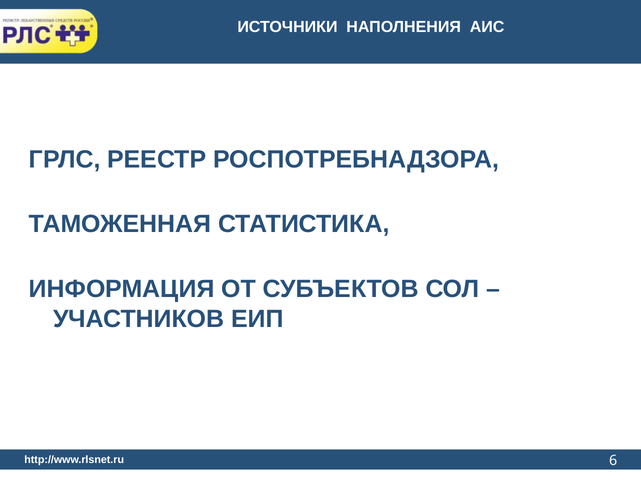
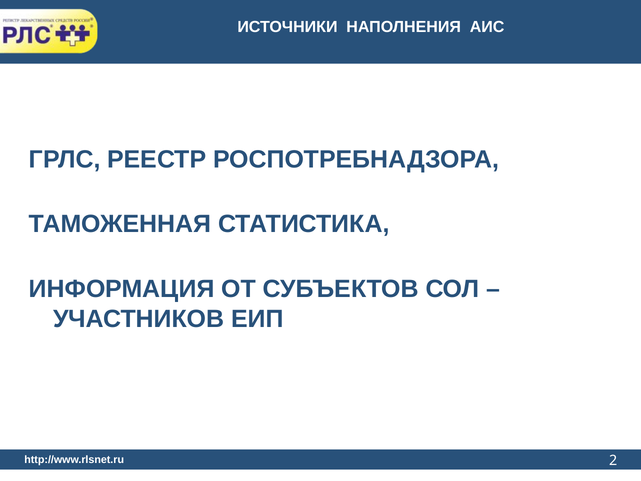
6: 6 -> 2
